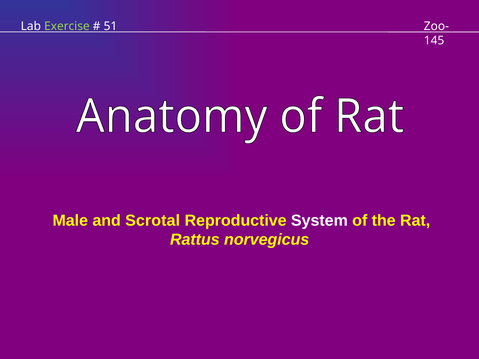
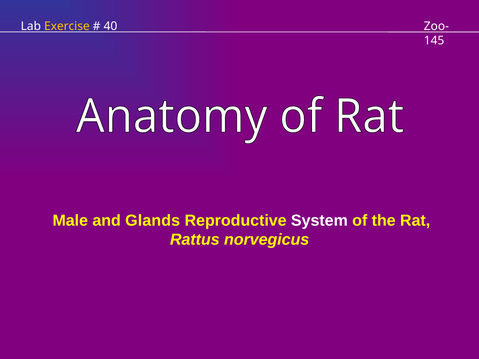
Exercise colour: light green -> yellow
51: 51 -> 40
Scrotal: Scrotal -> Glands
